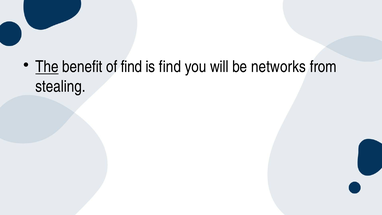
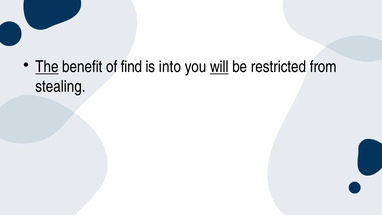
is find: find -> into
will underline: none -> present
networks: networks -> restricted
